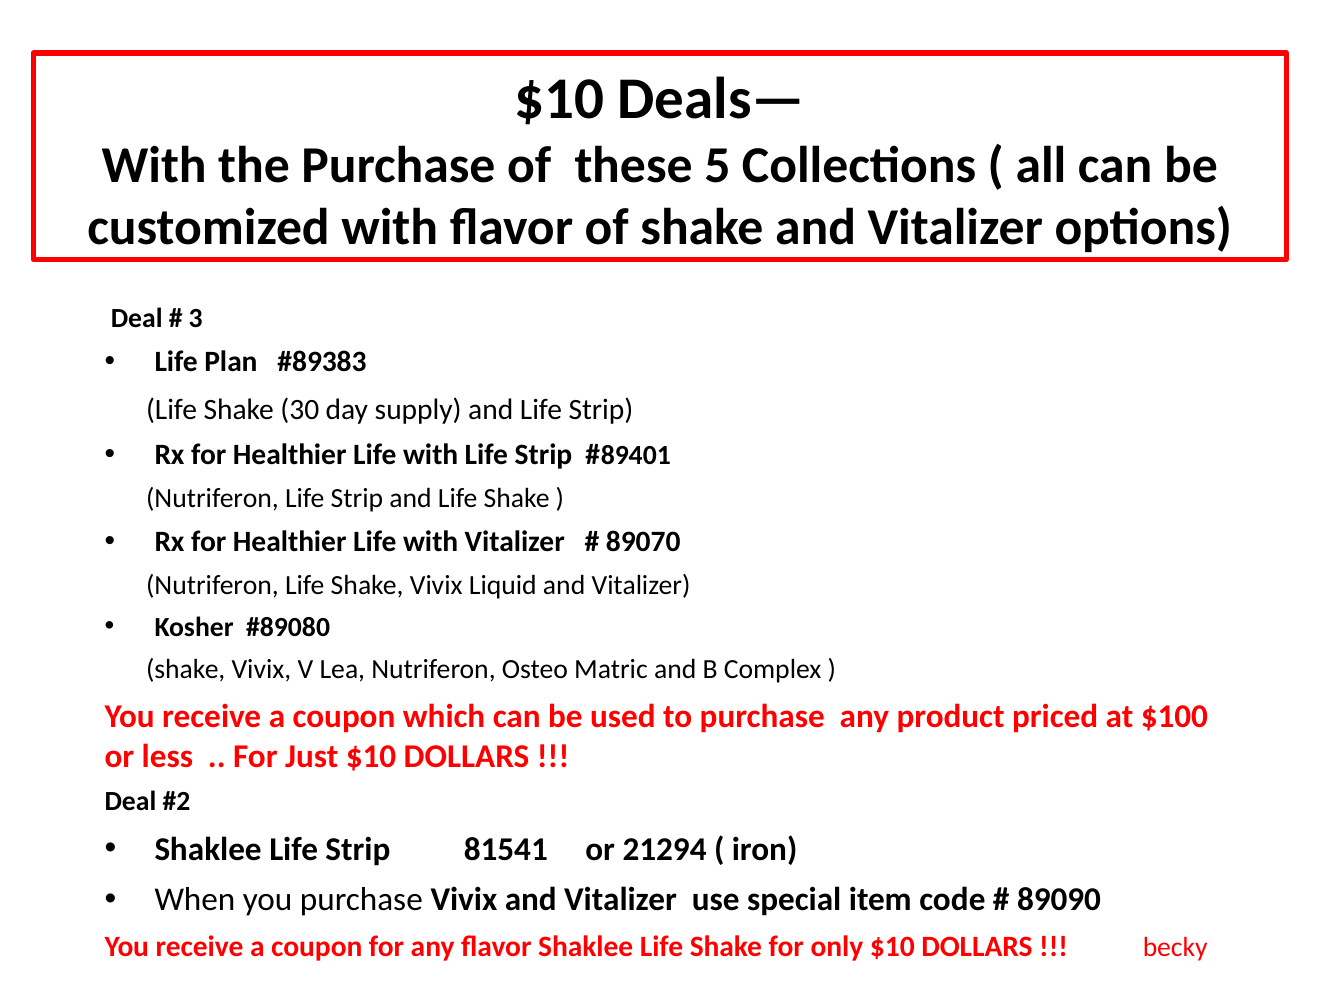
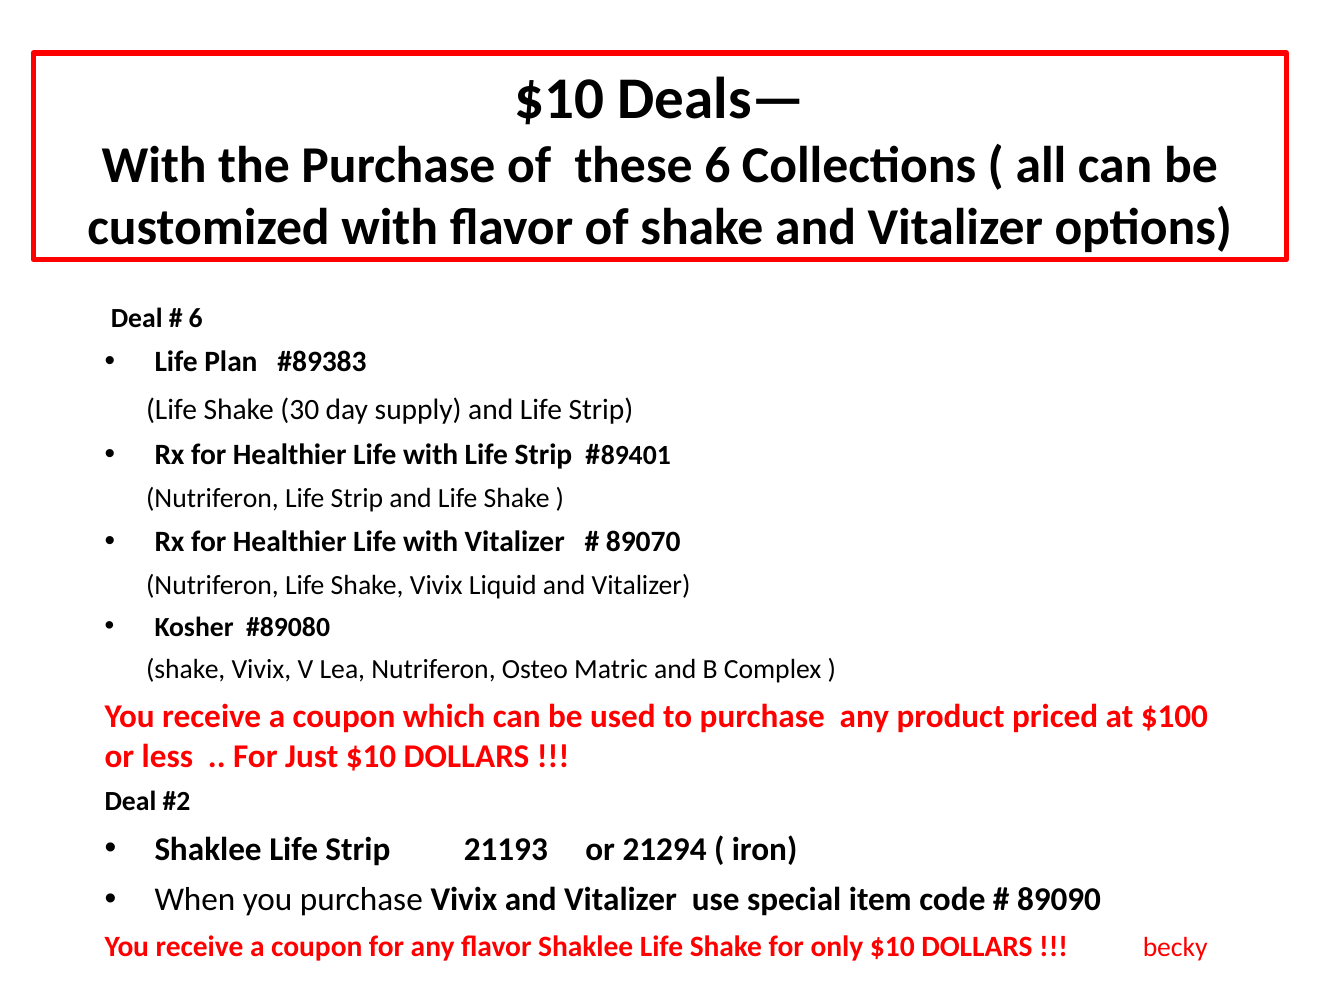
these 5: 5 -> 6
3 at (196, 319): 3 -> 6
81541: 81541 -> 21193
